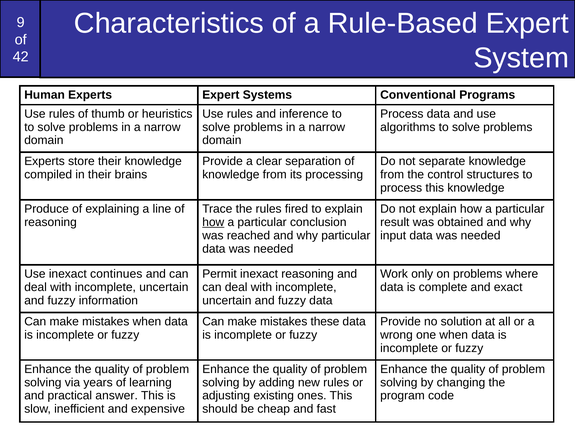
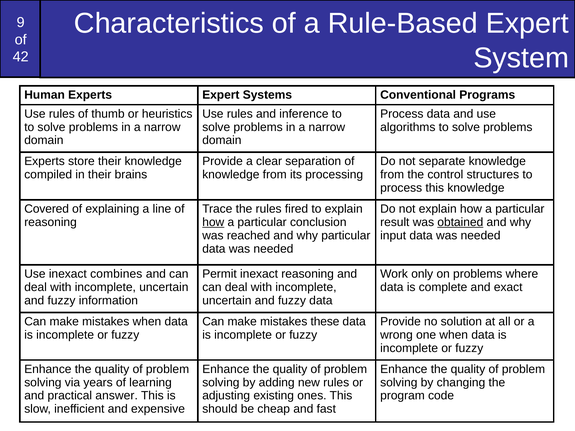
Produce: Produce -> Covered
obtained underline: none -> present
continues: continues -> combines
